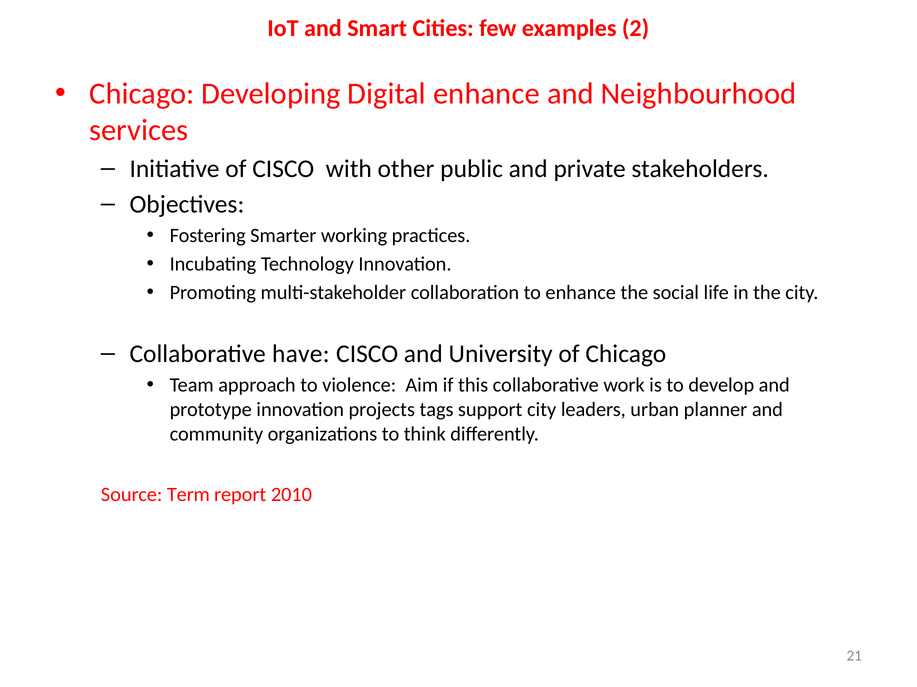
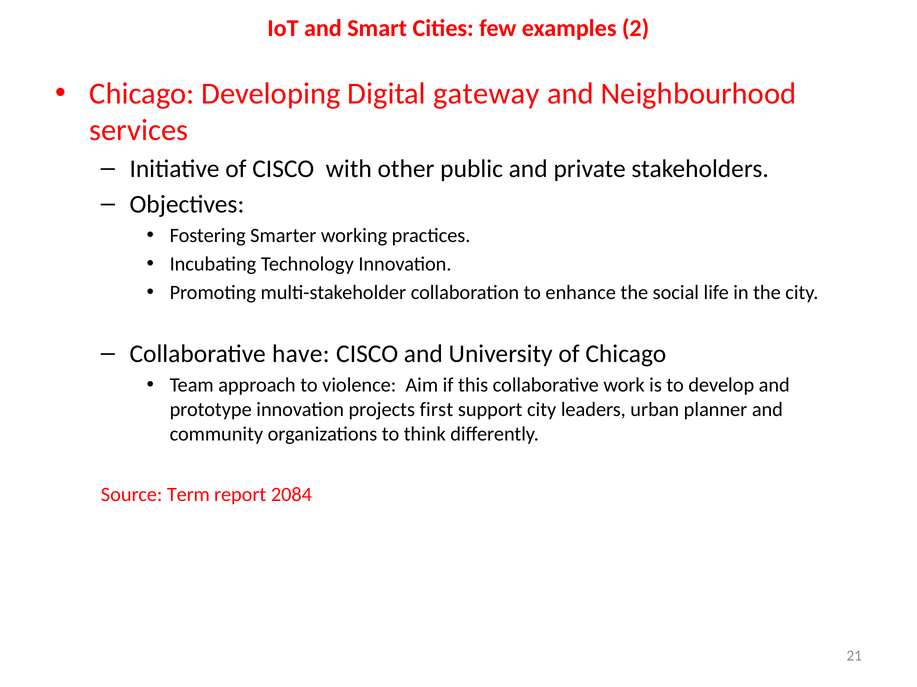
Digital enhance: enhance -> gateway
tags: tags -> first
2010: 2010 -> 2084
